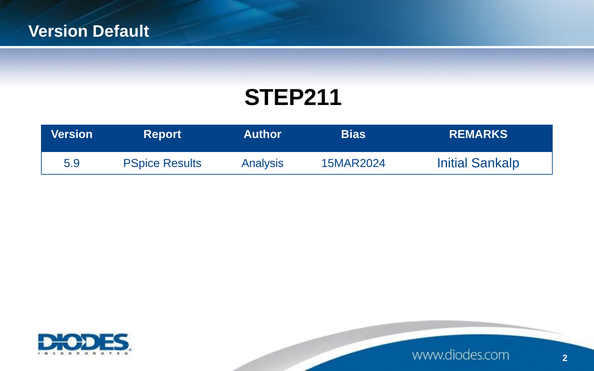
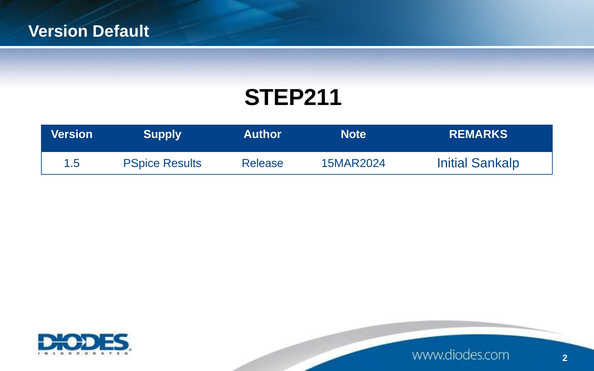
Report: Report -> Supply
Bias: Bias -> Note
5.9: 5.9 -> 1.5
Analysis: Analysis -> Release
